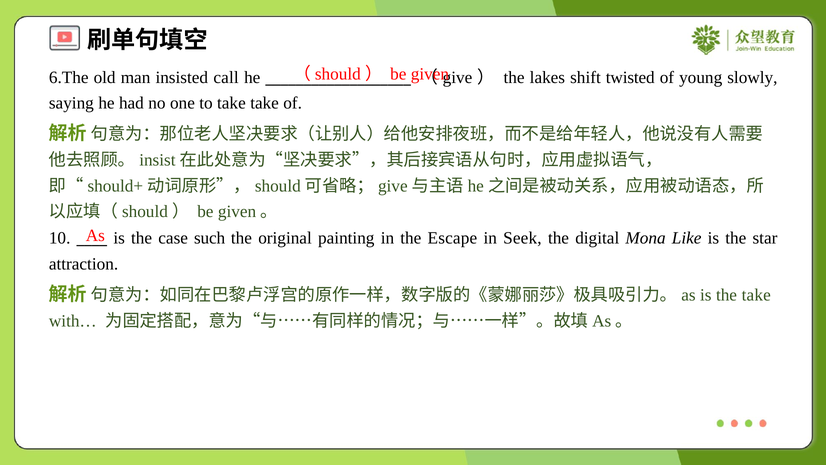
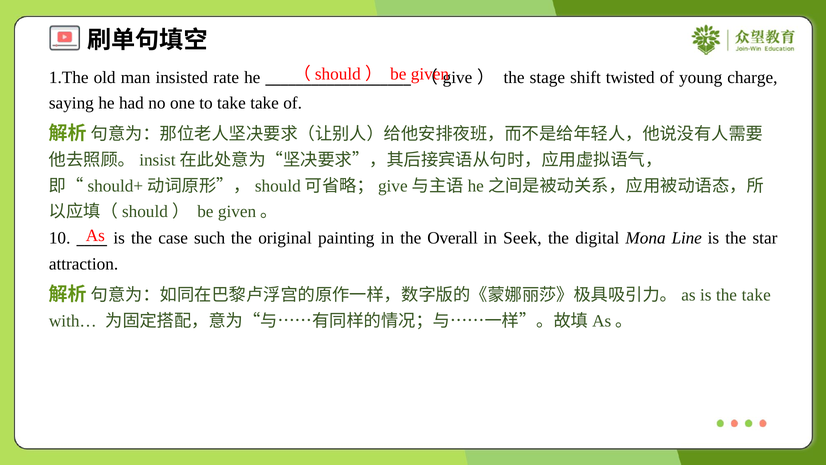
6.The: 6.The -> 1.The
call: call -> rate
lakes: lakes -> stage
slowly: slowly -> charge
Escape: Escape -> Overall
Like: Like -> Line
